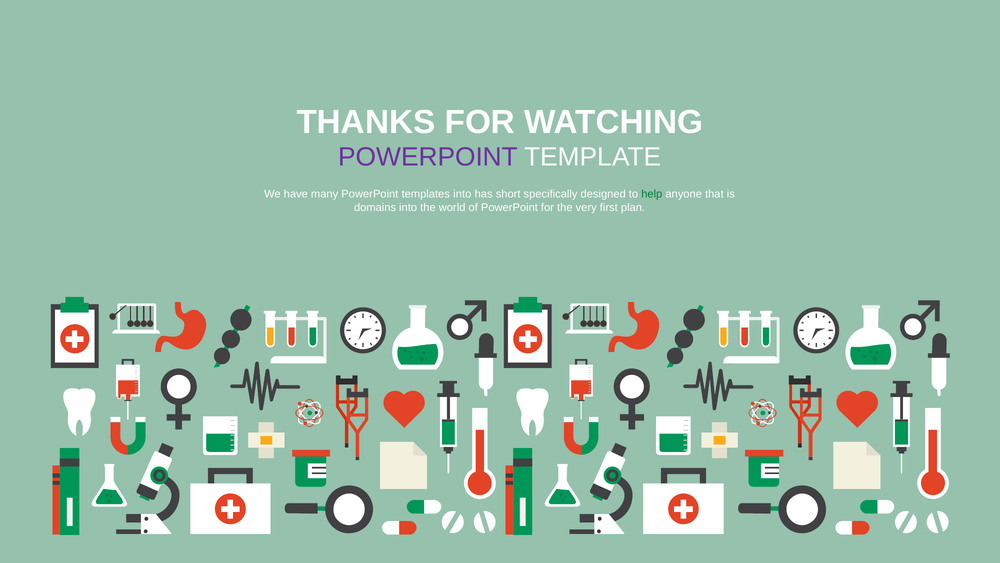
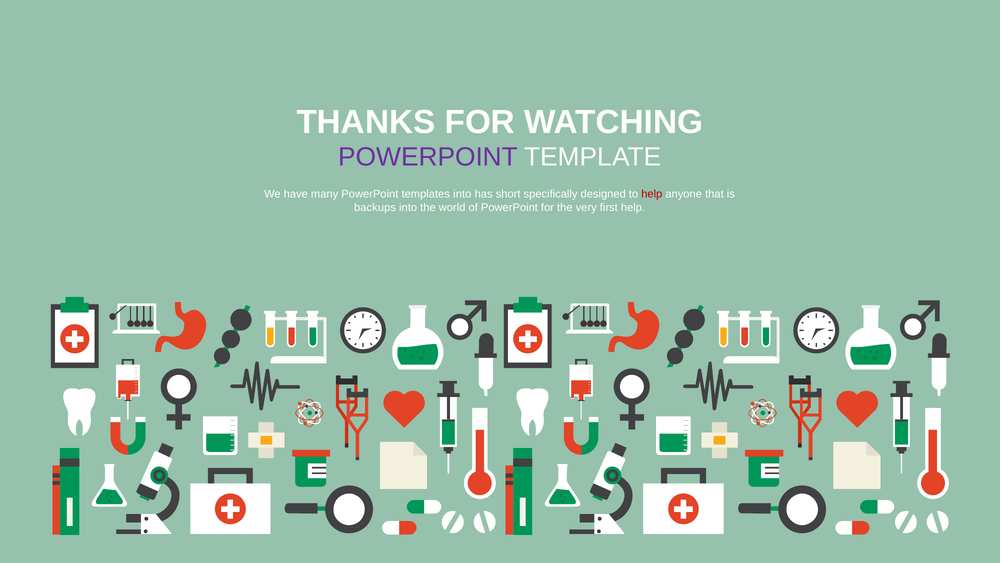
help at (652, 194) colour: green -> red
domains: domains -> backups
first plan: plan -> help
